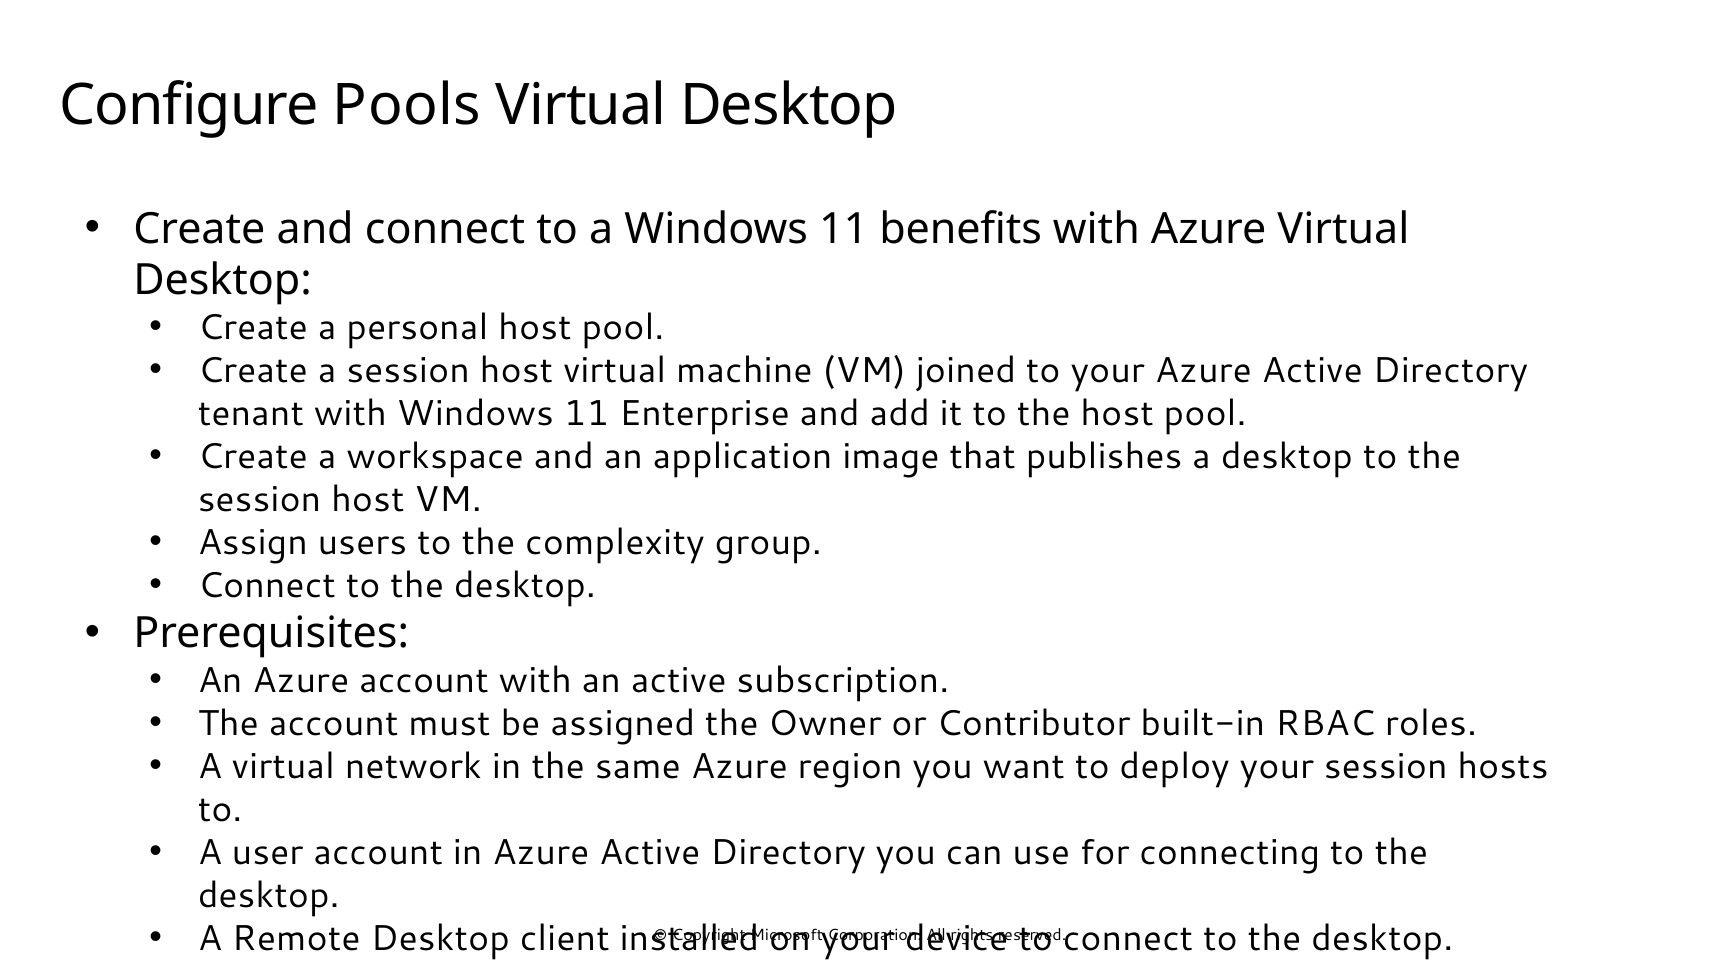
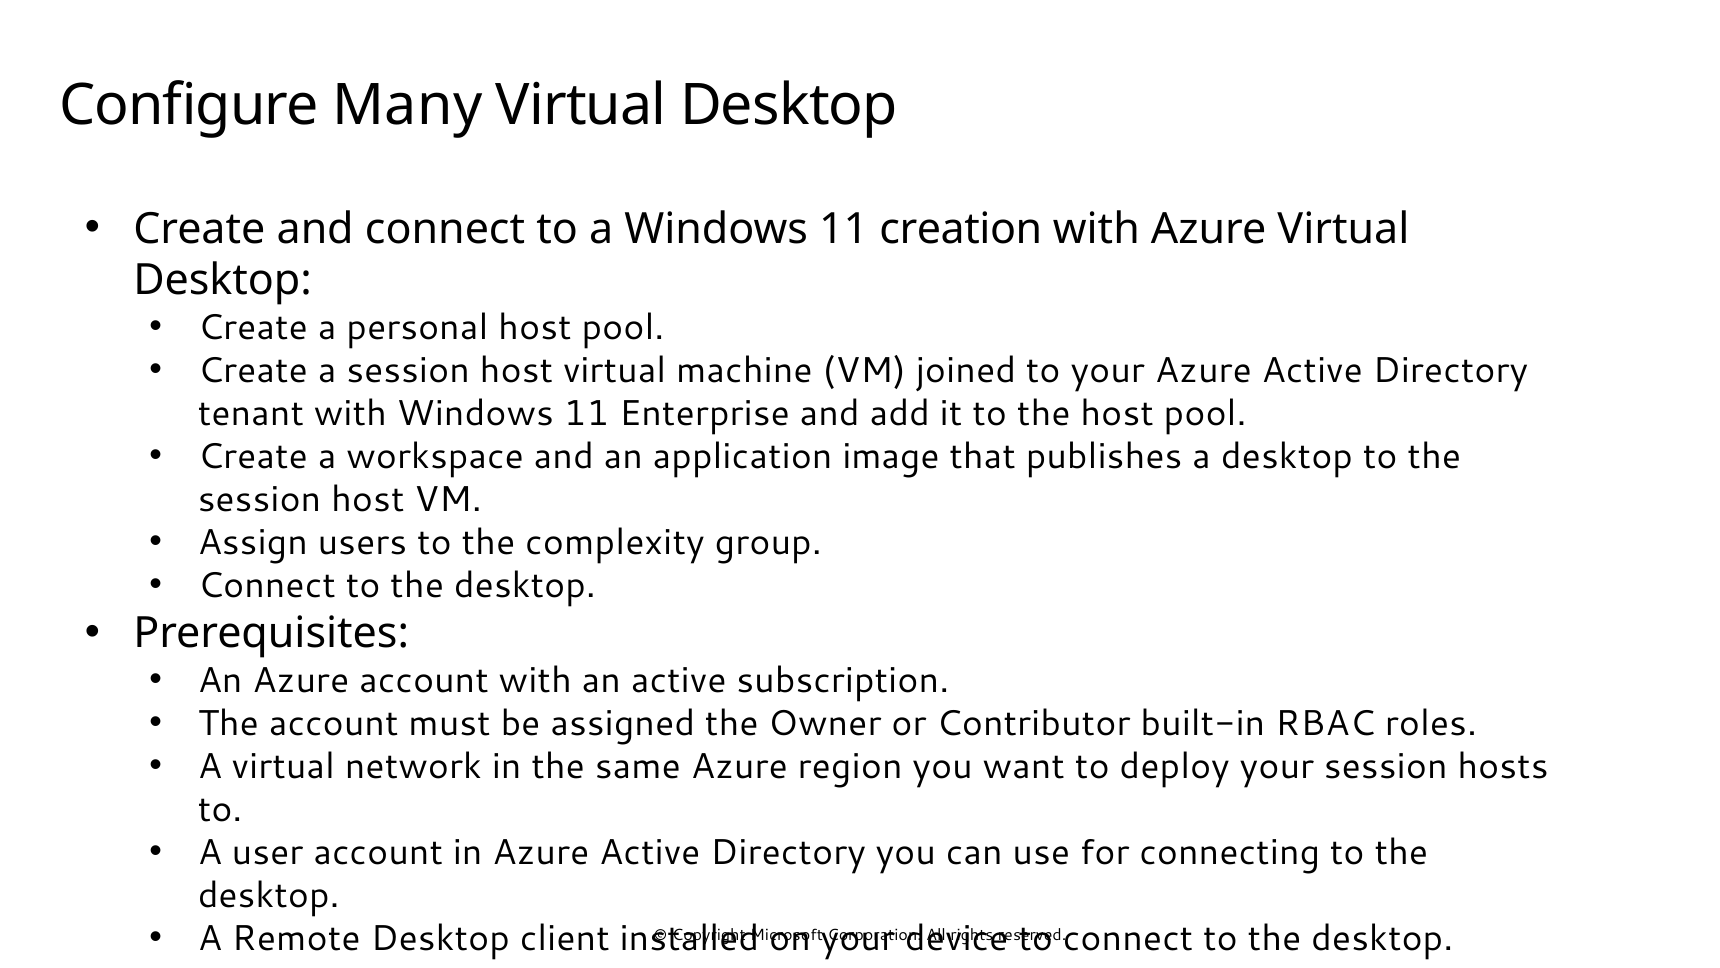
Pools: Pools -> Many
benefits: benefits -> creation
